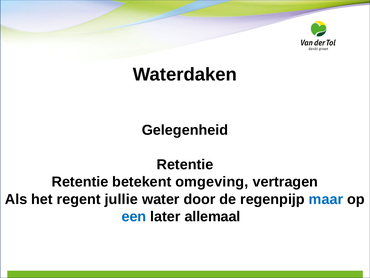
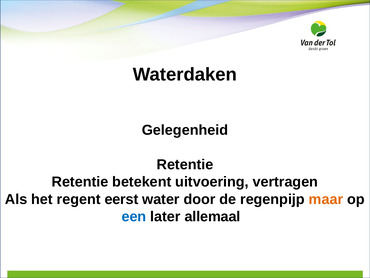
omgeving: omgeving -> uitvoering
jullie: jullie -> eerst
maar colour: blue -> orange
